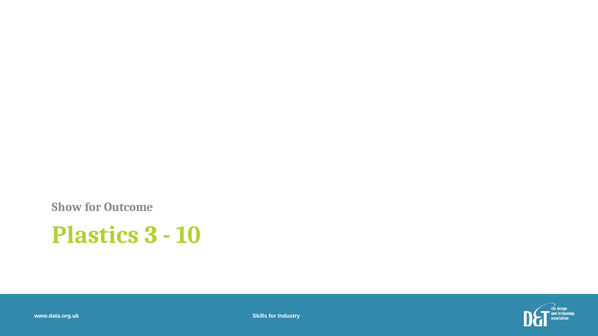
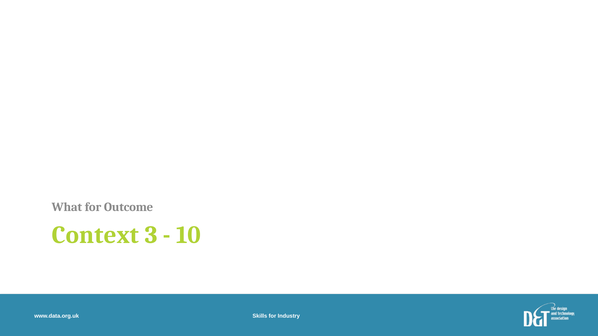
Show: Show -> What
Plastics: Plastics -> Context
